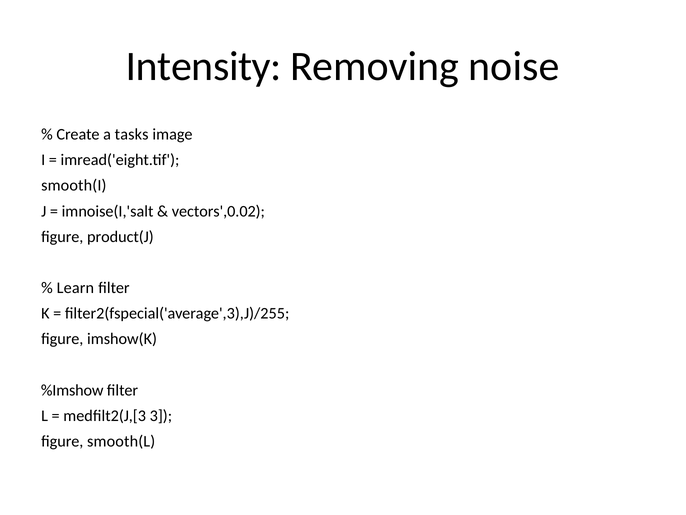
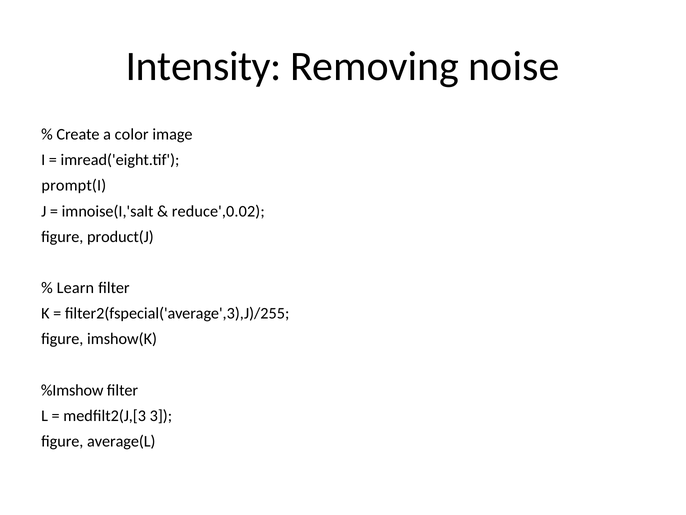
tasks: tasks -> color
smooth(I: smooth(I -> prompt(I
vectors',0.02: vectors',0.02 -> reduce',0.02
smooth(L: smooth(L -> average(L
